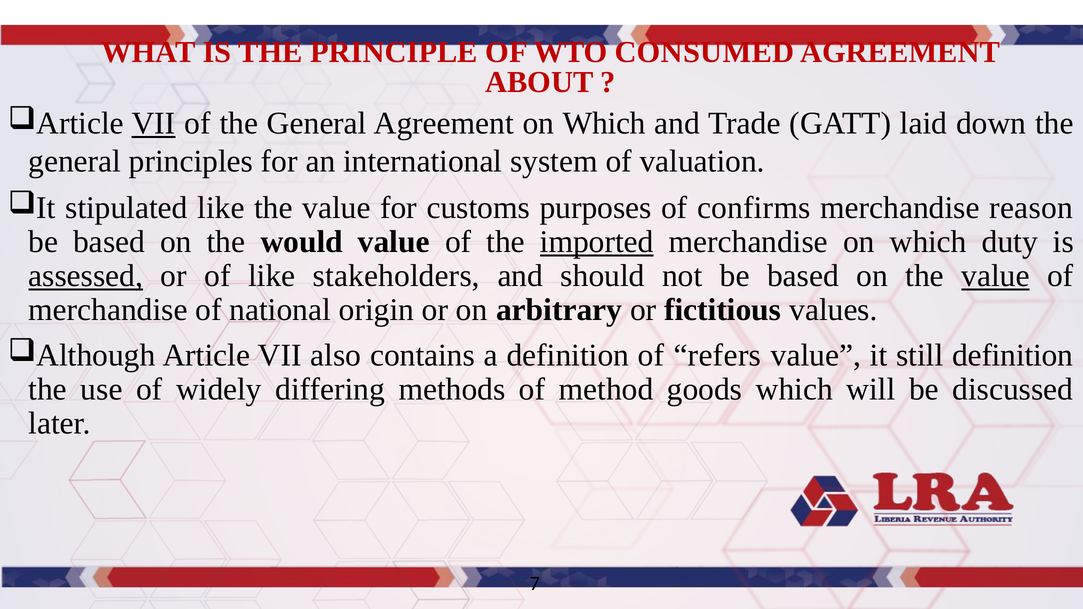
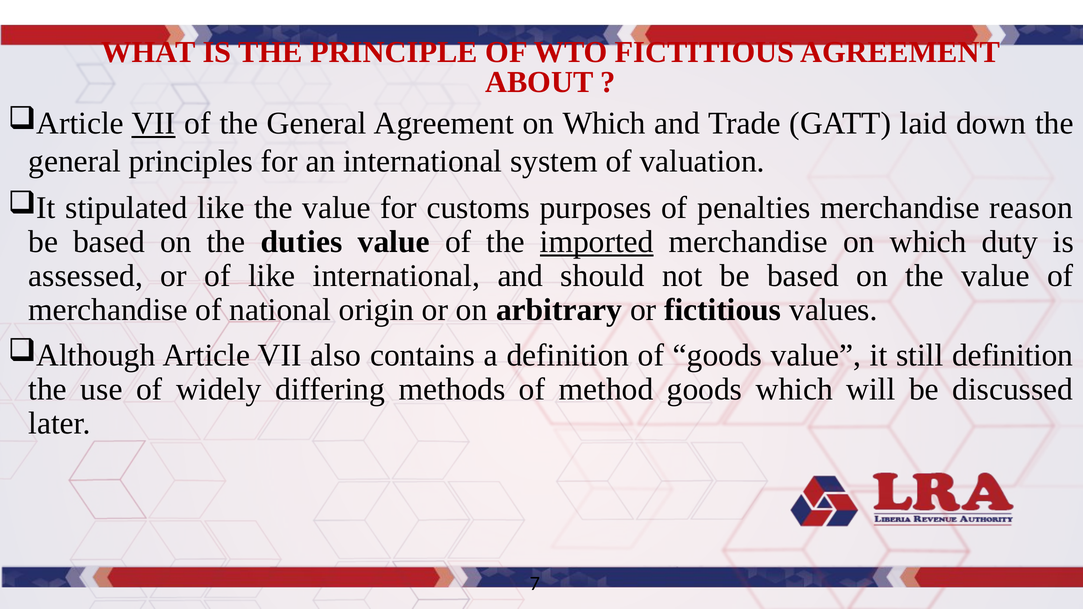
WTO CONSUMED: CONSUMED -> FICTITIOUS
confirms: confirms -> penalties
would: would -> duties
assessed underline: present -> none
like stakeholders: stakeholders -> international
value at (996, 276) underline: present -> none
of refers: refers -> goods
